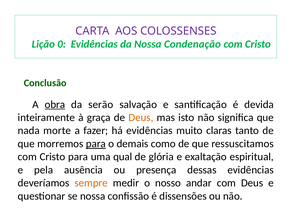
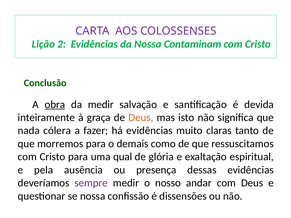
0: 0 -> 2
Condenação: Condenação -> Contaminam
da serão: serão -> medir
morte: morte -> cólera
para at (96, 144) underline: present -> none
sempre colour: orange -> purple
